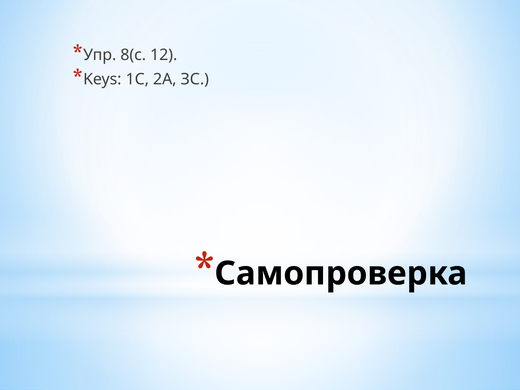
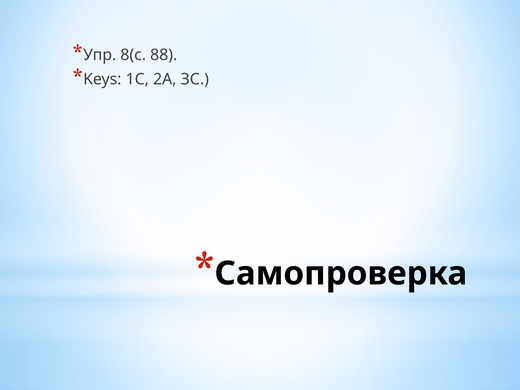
12: 12 -> 88
